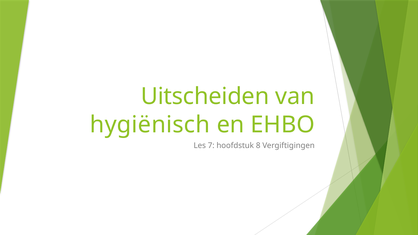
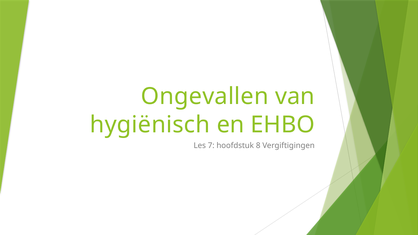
Uitscheiden: Uitscheiden -> Ongevallen
